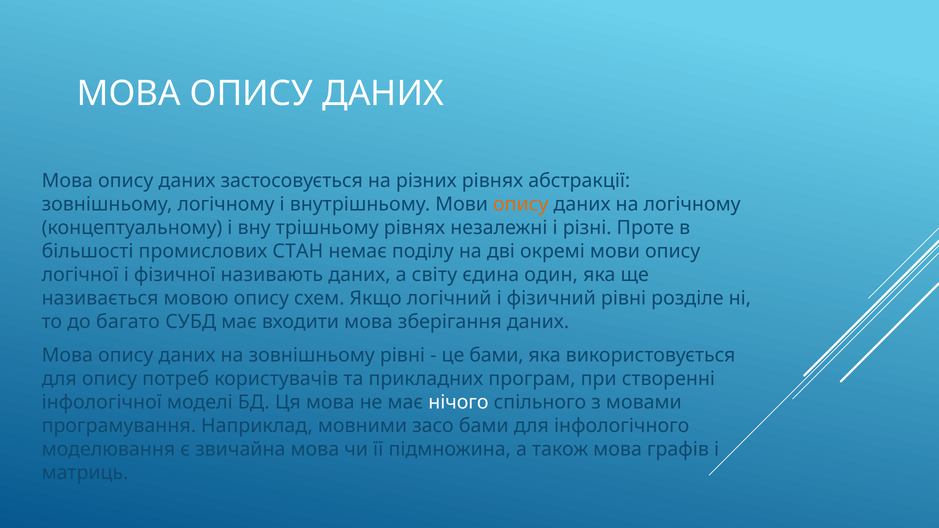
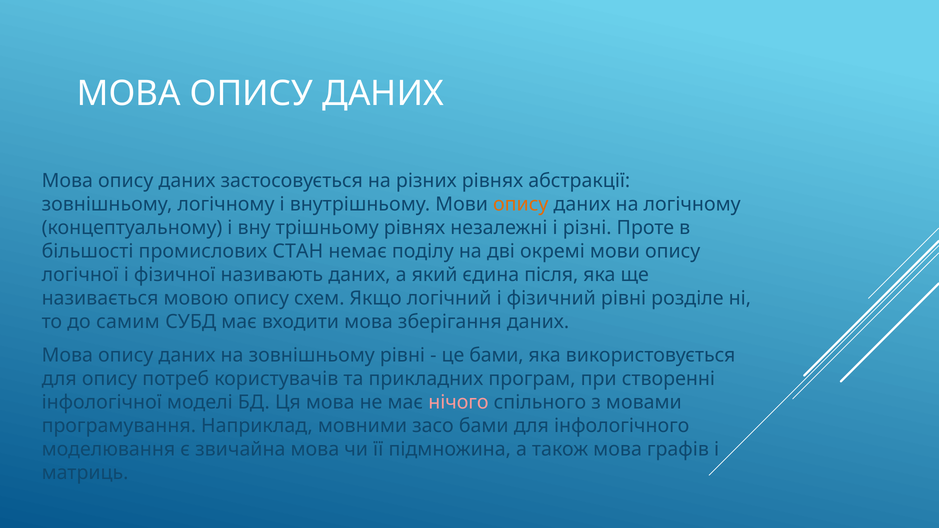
світу: світу -> який
один: один -> після
багато: багато -> самим
нічого colour: white -> pink
